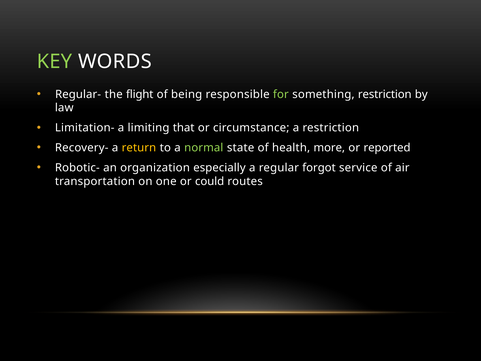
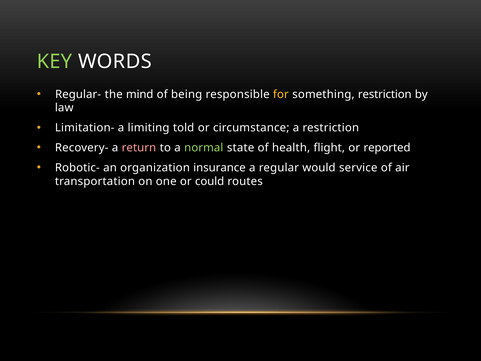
flight: flight -> mind
for colour: light green -> yellow
that: that -> told
return colour: yellow -> pink
more: more -> flight
especially: especially -> insurance
forgot: forgot -> would
